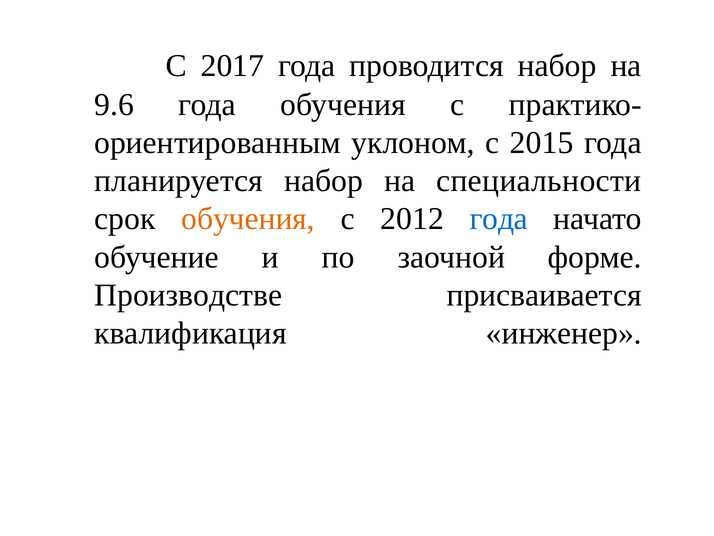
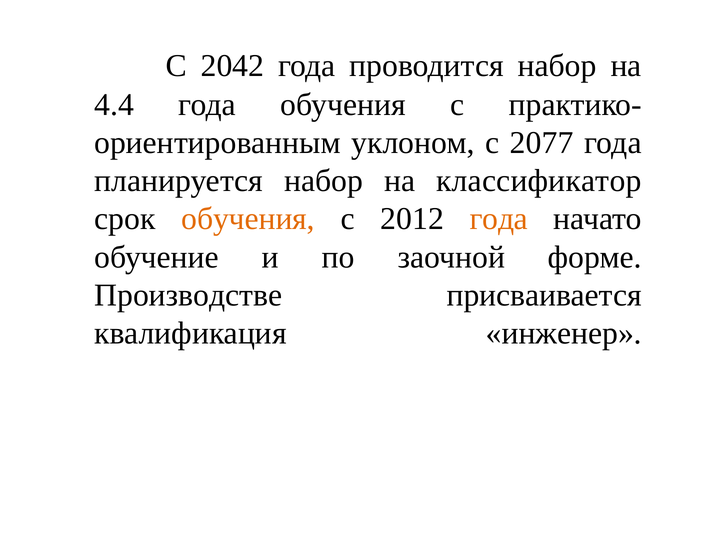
2017: 2017 -> 2042
9.6: 9.6 -> 4.4
2015: 2015 -> 2077
специальности: специальности -> классификатор
года at (499, 219) colour: blue -> orange
